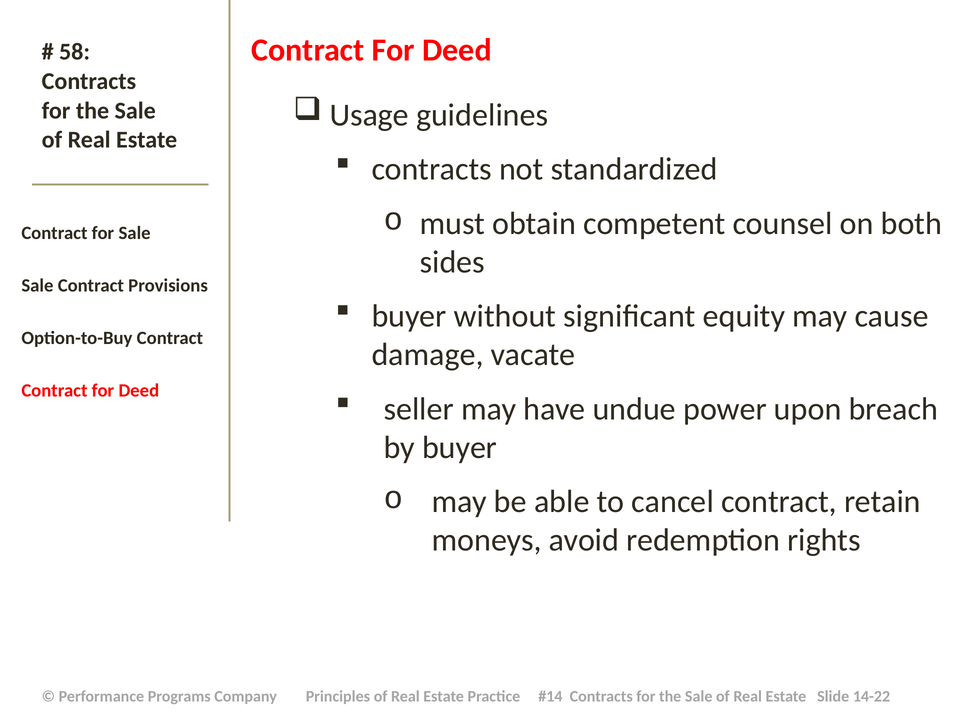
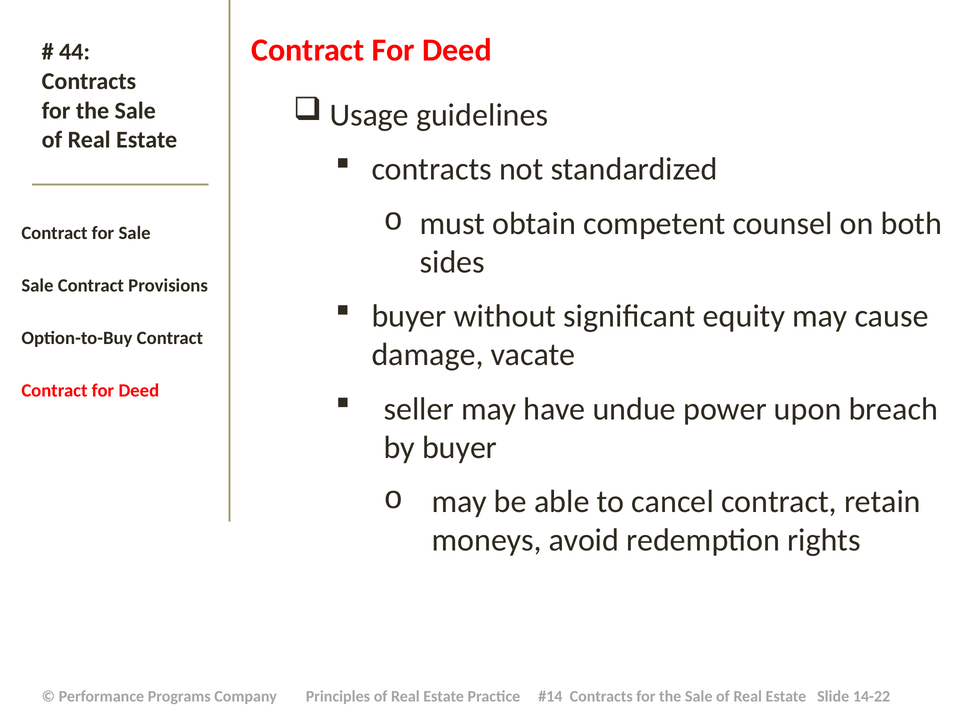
58: 58 -> 44
